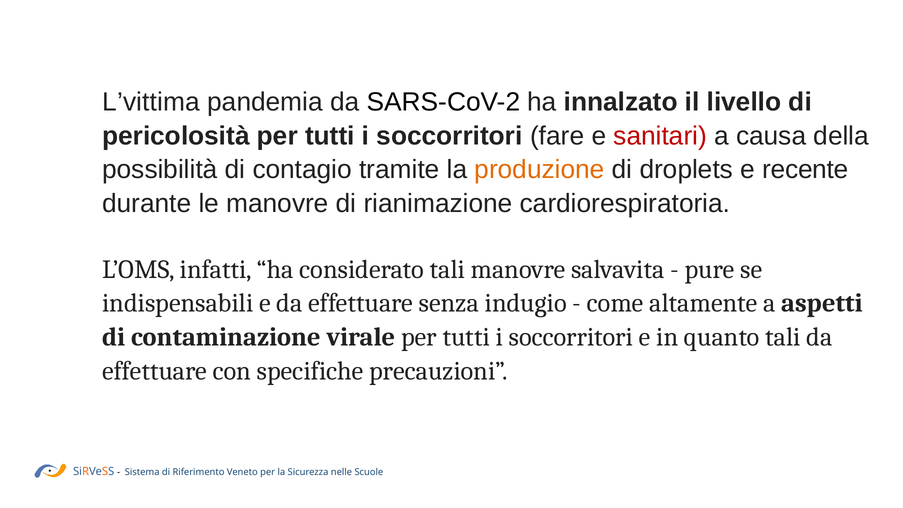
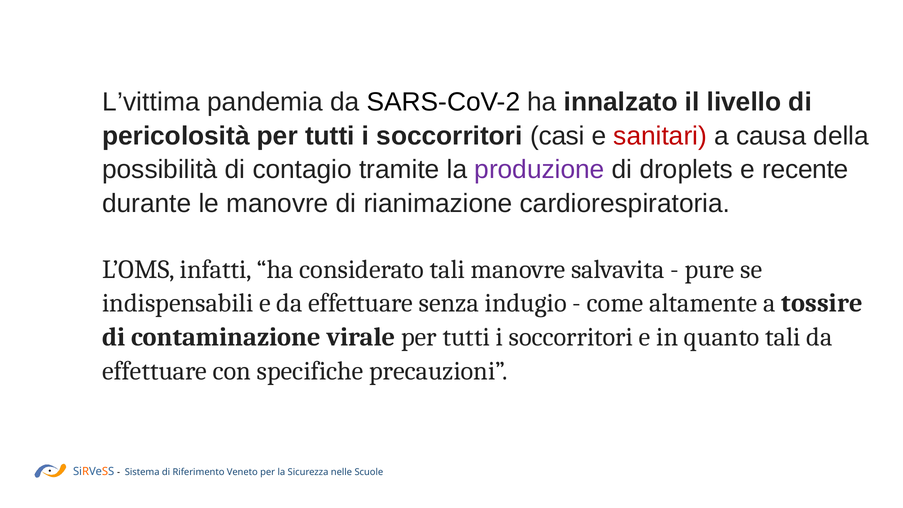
fare: fare -> casi
produzione colour: orange -> purple
aspetti: aspetti -> tossire
